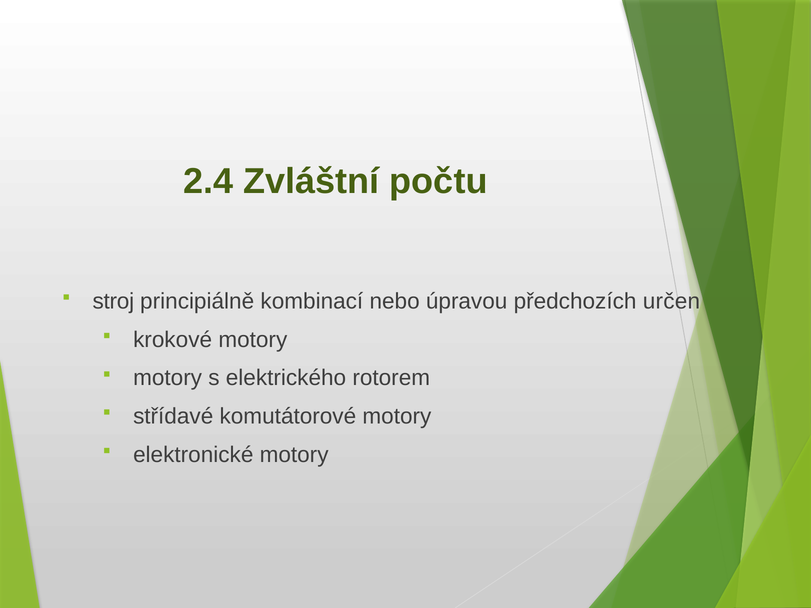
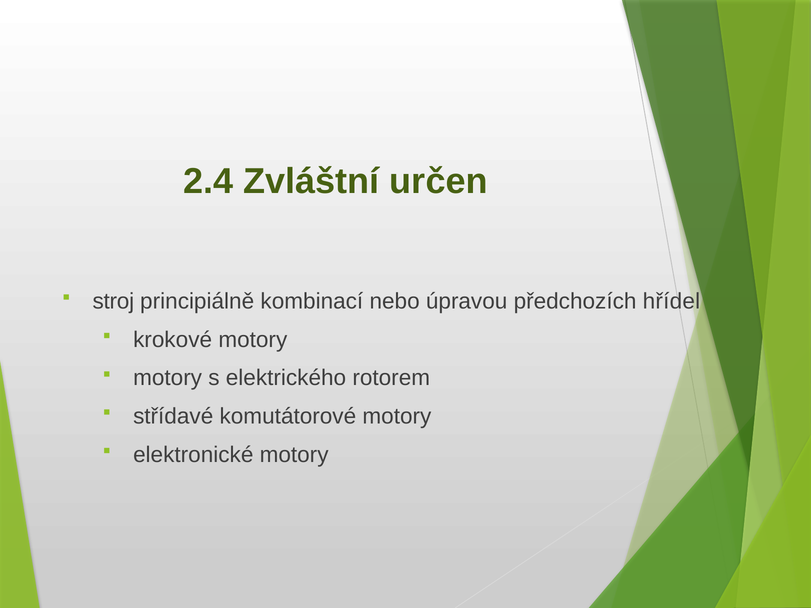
počtu: počtu -> určen
určen: určen -> hřídel
